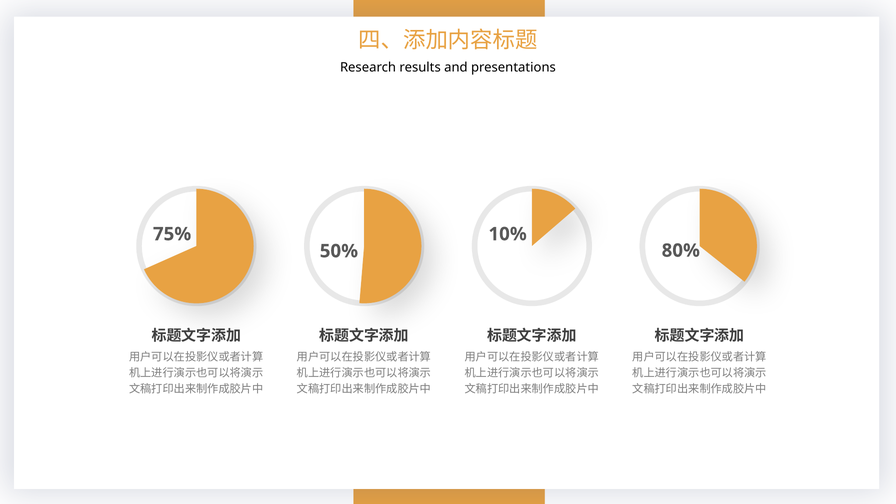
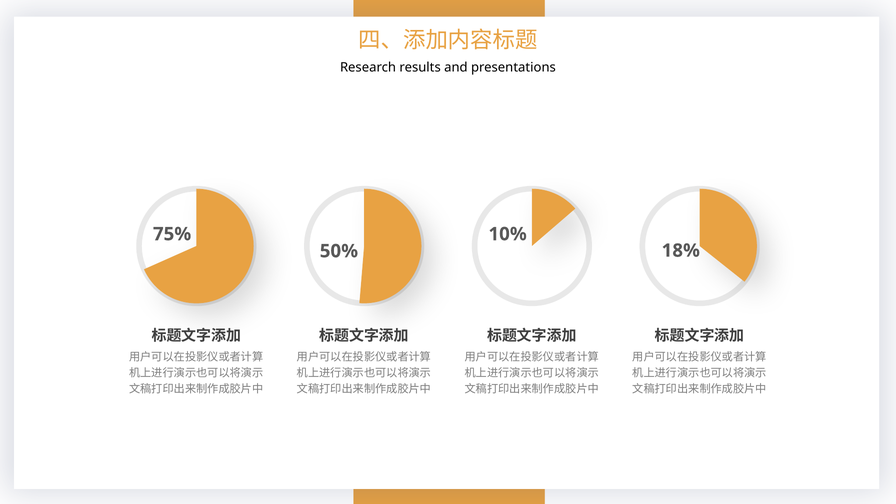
80%: 80% -> 18%
